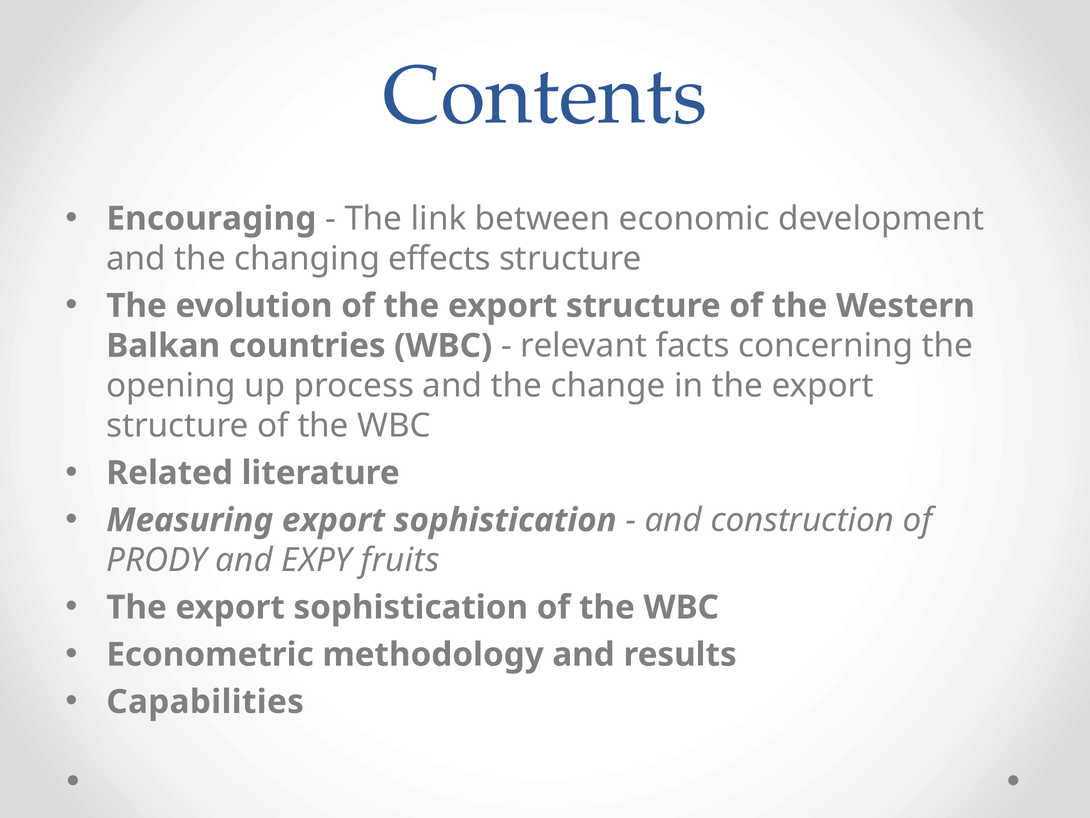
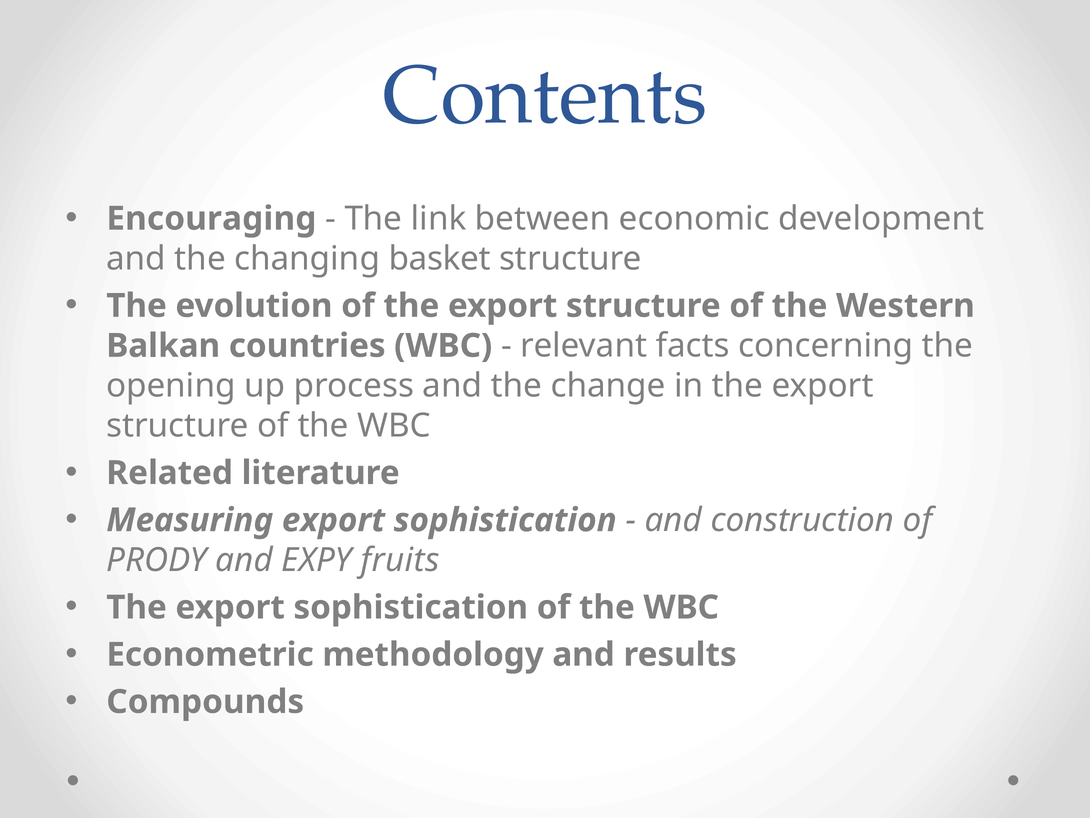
effects: effects -> basket
Capabilities: Capabilities -> Compounds
